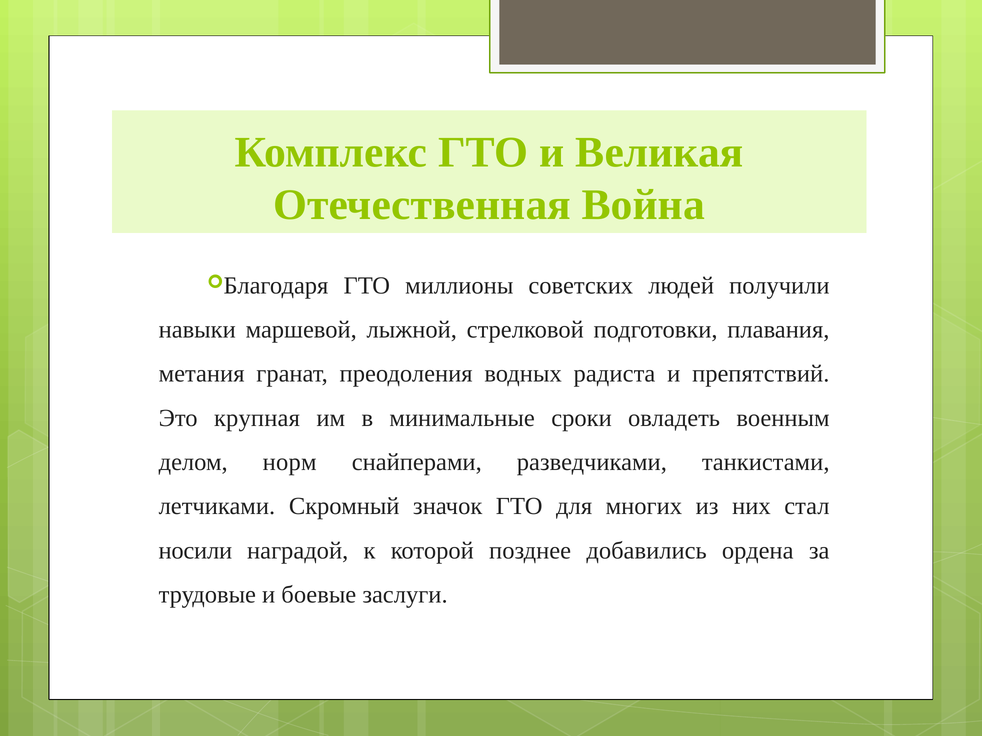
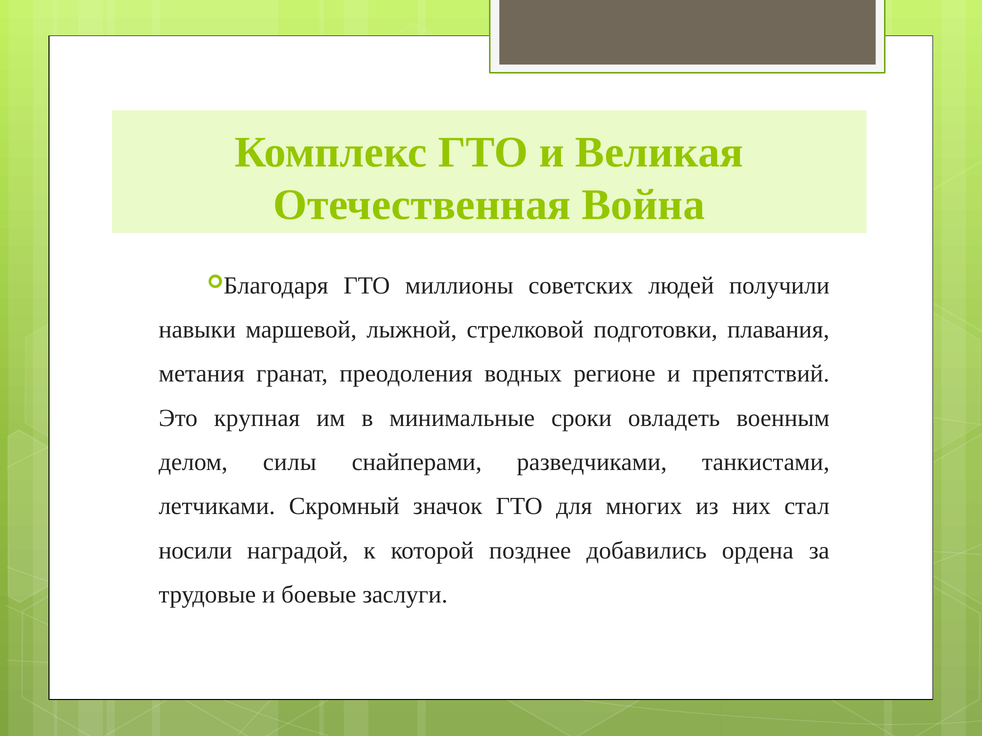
радиста: радиста -> регионе
норм: норм -> силы
